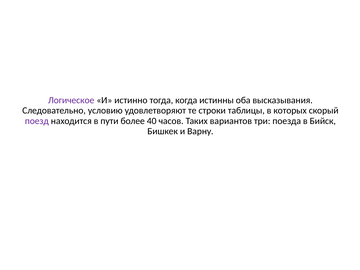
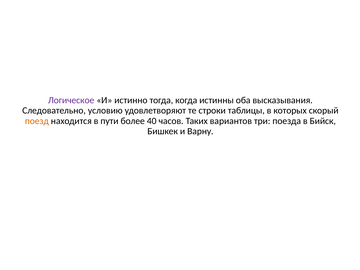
поезд colour: purple -> orange
